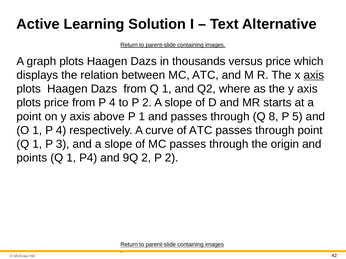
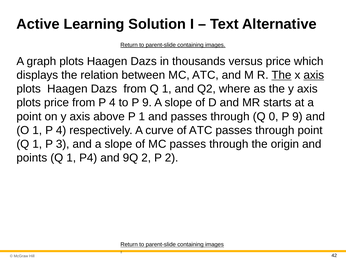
The at (281, 75) underline: none -> present
to P 2: 2 -> 9
8: 8 -> 0
5 at (297, 117): 5 -> 9
